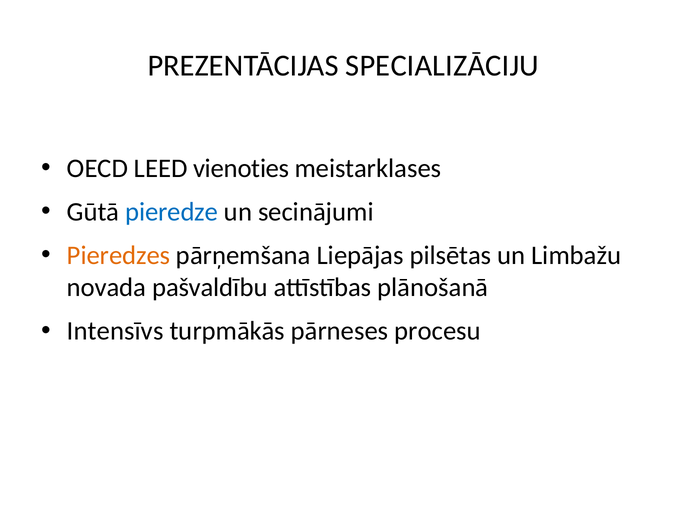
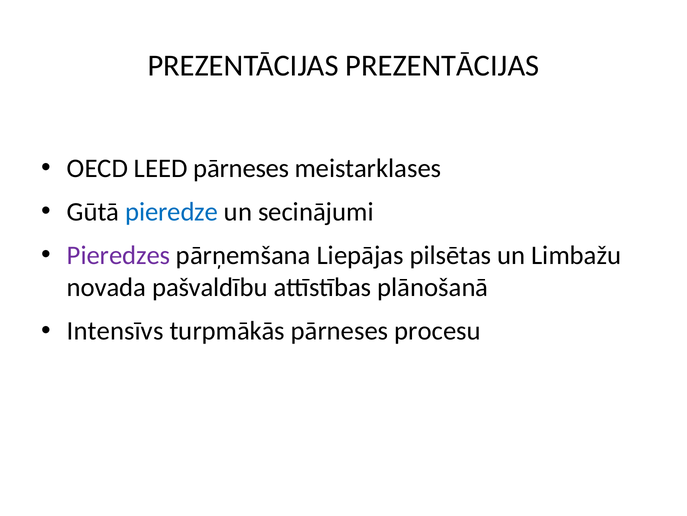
PREZENTĀCIJAS SPECIALIZĀCIJU: SPECIALIZĀCIJU -> PREZENTĀCIJAS
LEED vienoties: vienoties -> pārneses
Pieredzes colour: orange -> purple
